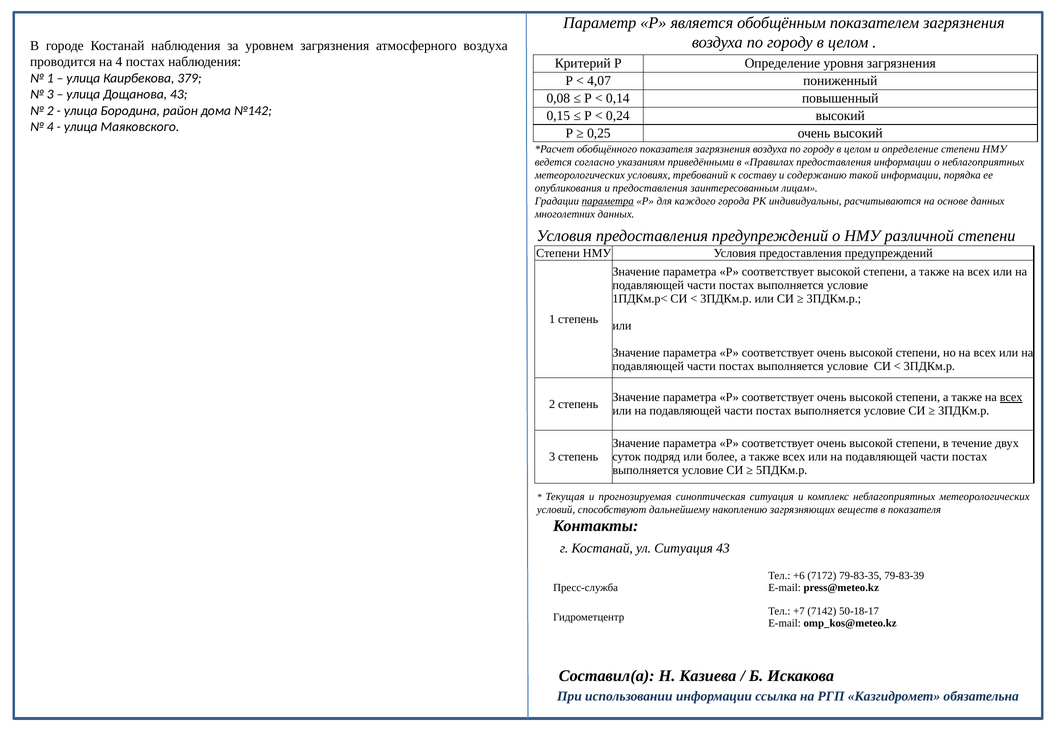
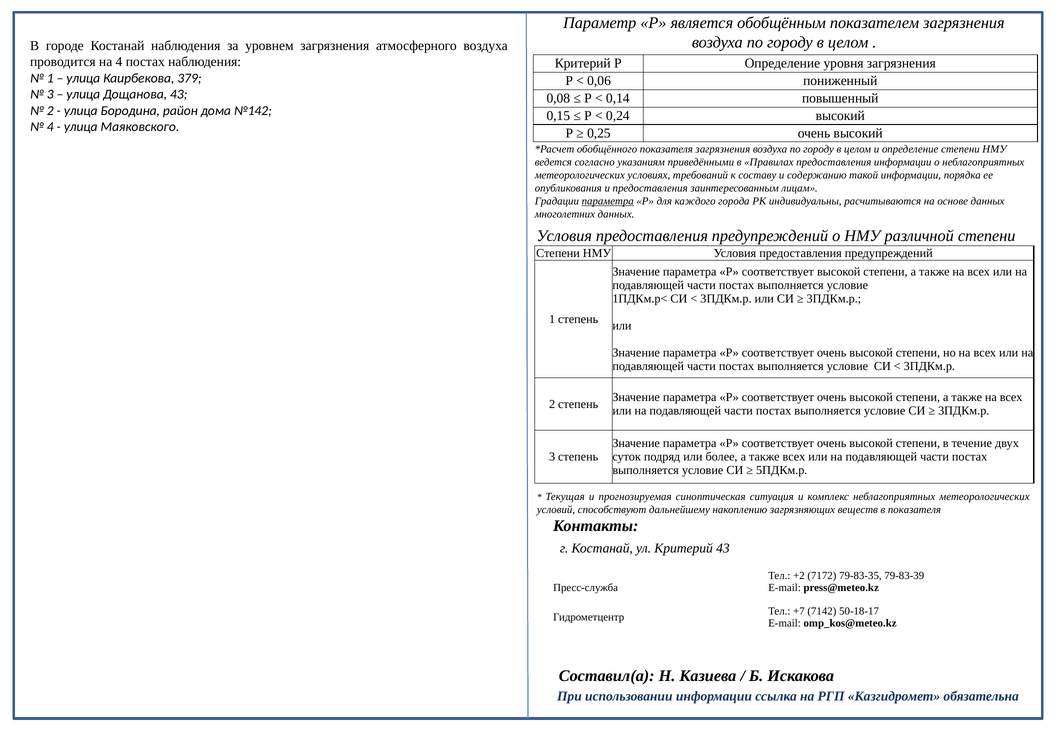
4,07: 4,07 -> 0,06
всех at (1011, 397) underline: present -> none
ул Ситуация: Ситуация -> Критерий
+6: +6 -> +2
